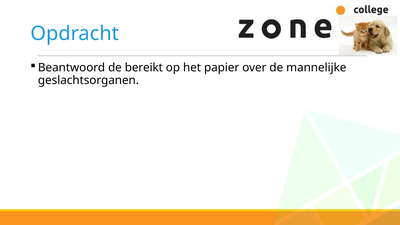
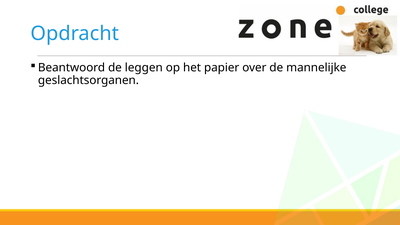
bereikt: bereikt -> leggen
